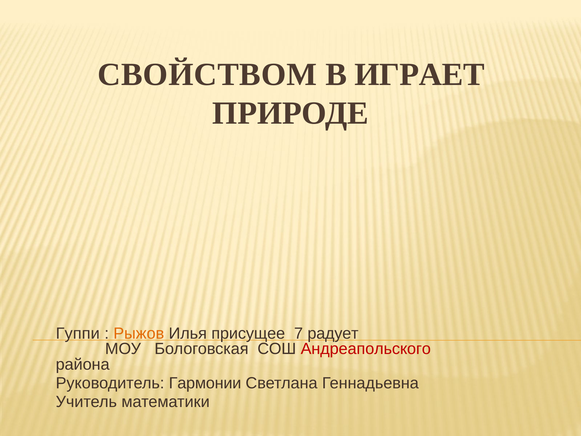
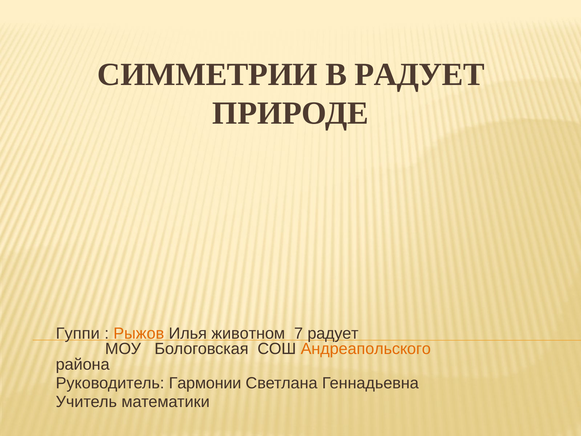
СВОЙСТВОМ: СВОЙСТВОМ -> СИММЕТРИИ
В ИГРАЕТ: ИГРАЕТ -> РАДУЕТ
присущее: присущее -> животном
Андреапольского colour: red -> orange
